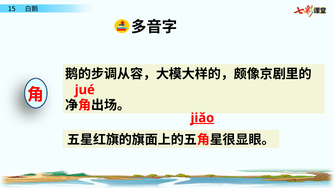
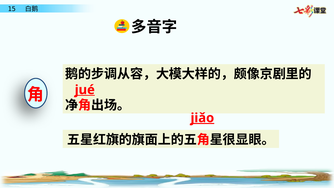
jué underline: none -> present
